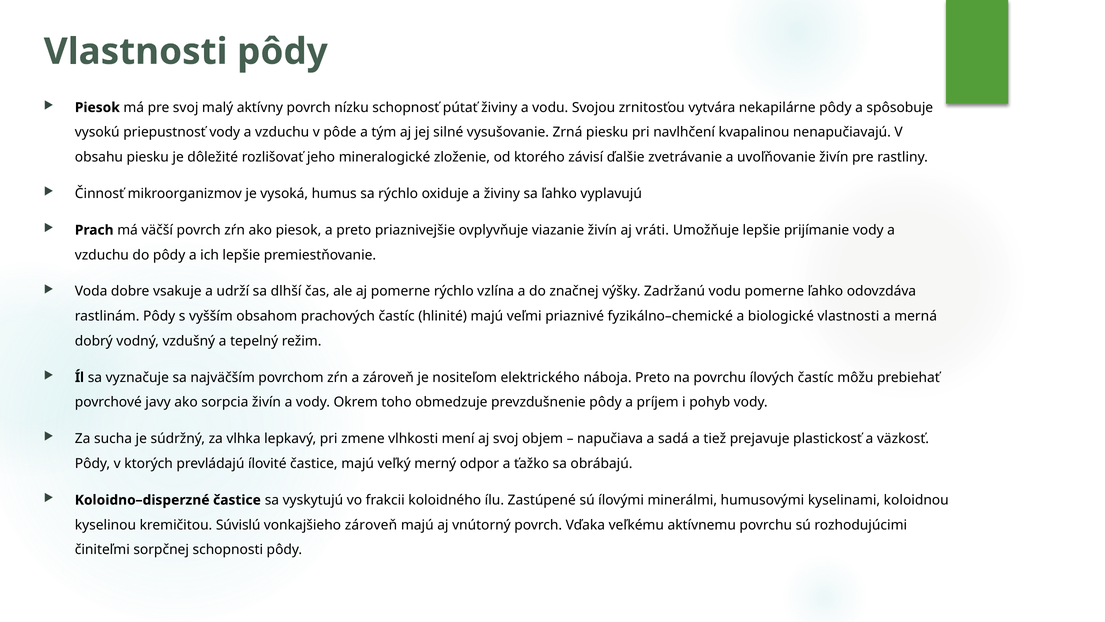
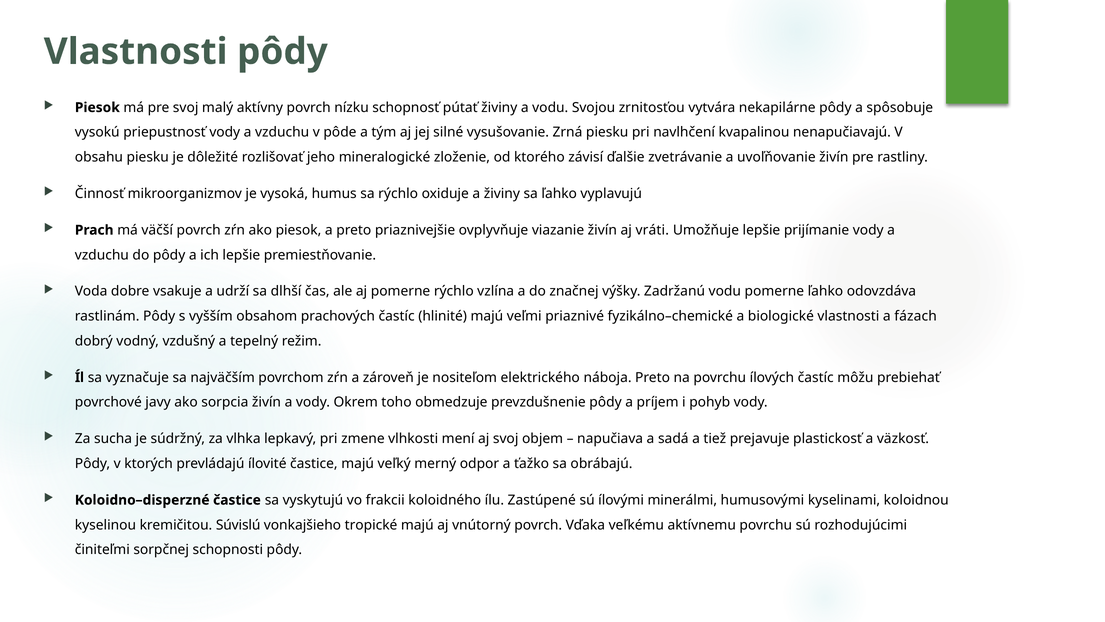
merná: merná -> fázach
vonkajšieho zároveň: zároveň -> tropické
